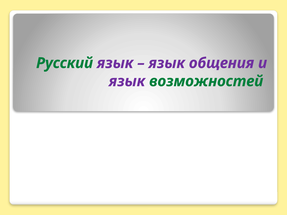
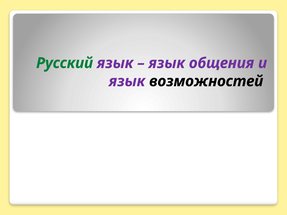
возможностей colour: green -> black
